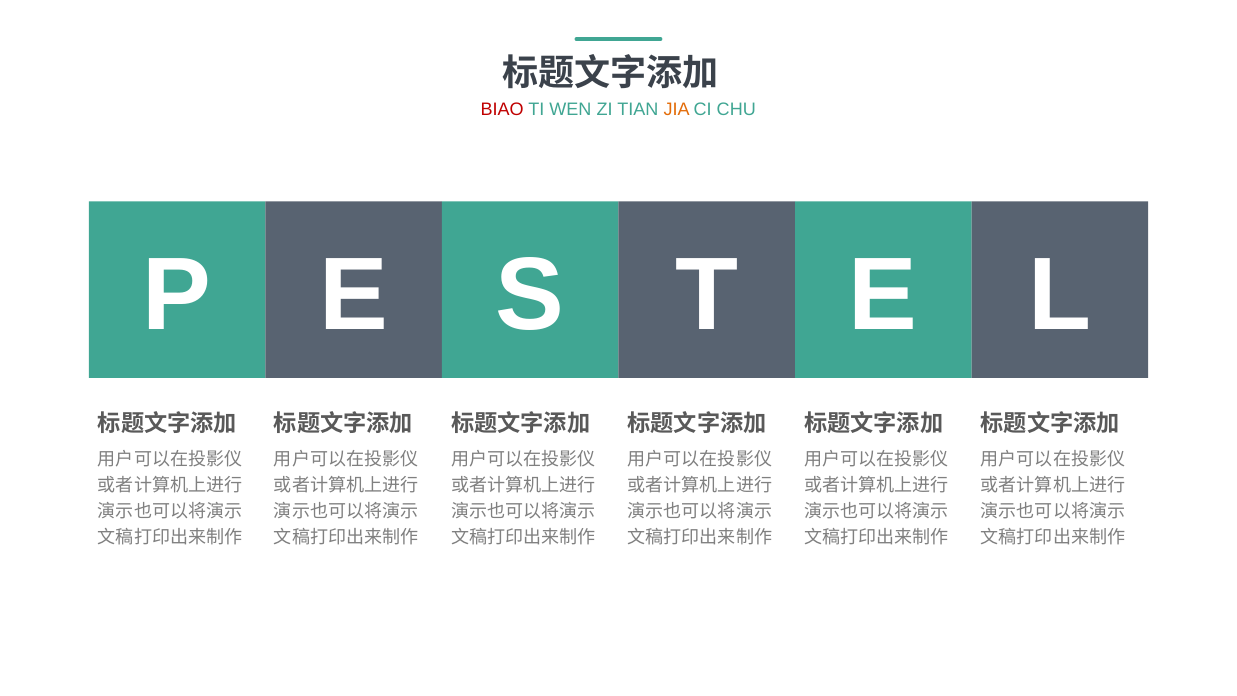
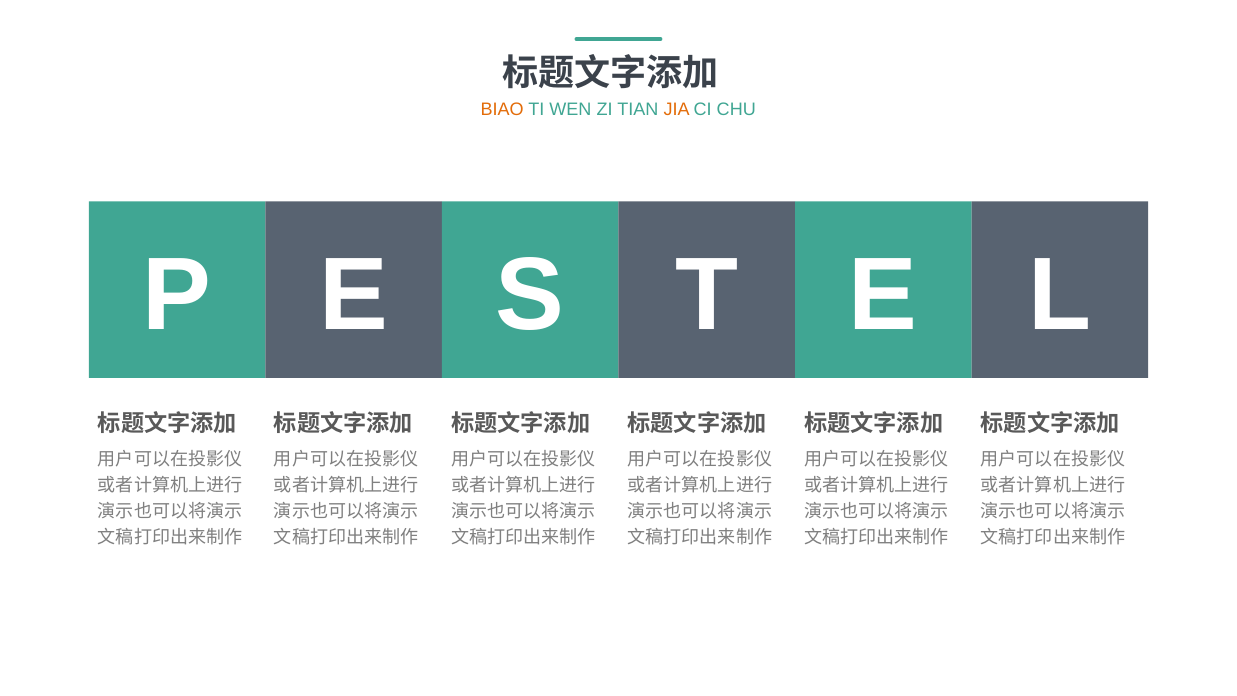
BIAO colour: red -> orange
